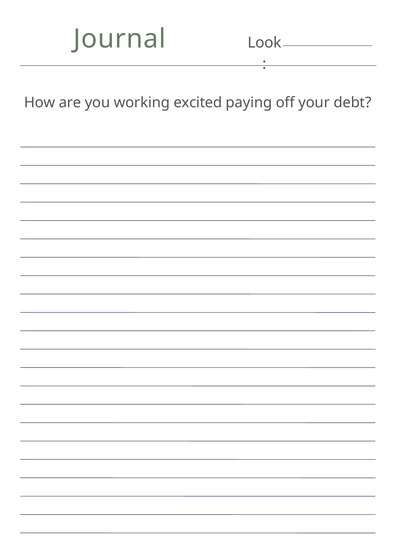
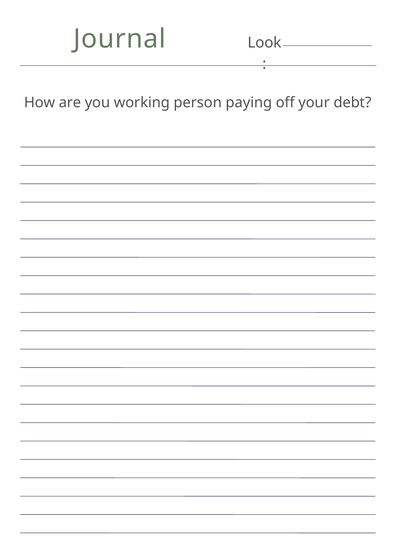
excited: excited -> person
